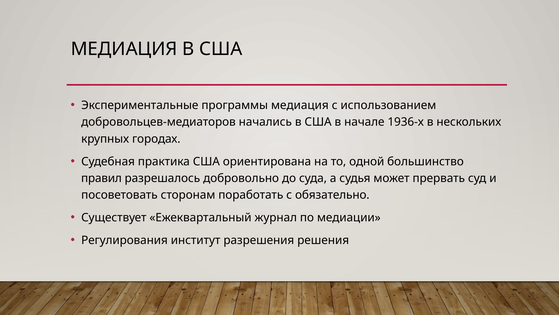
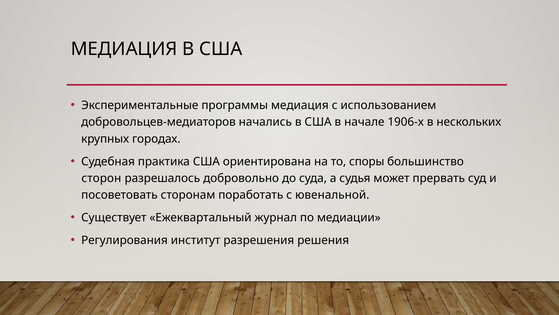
1936-х: 1936-х -> 1906-х
одной: одной -> споры
правил: правил -> сторон
обязательно: обязательно -> ювенальной
